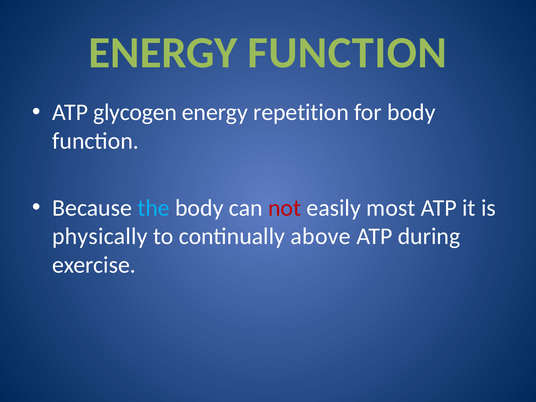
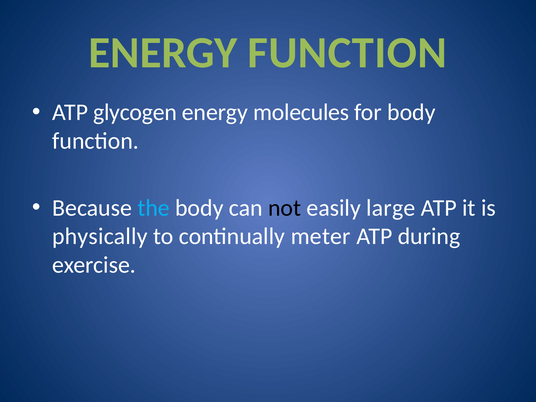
repetition: repetition -> molecules
not colour: red -> black
most: most -> large
above: above -> meter
